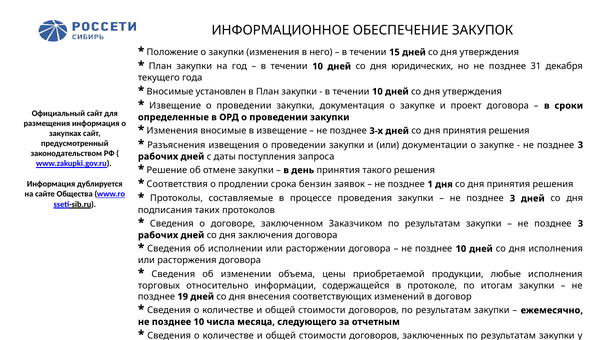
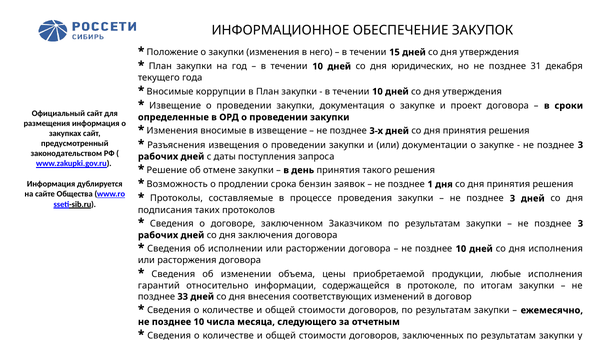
установлен: установлен -> коррупции
Соответствия: Соответствия -> Возможность
торговых: торговых -> гарантий
19: 19 -> 33
